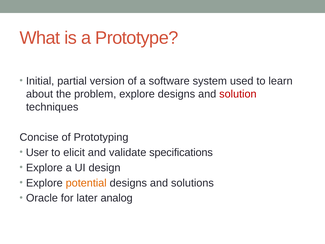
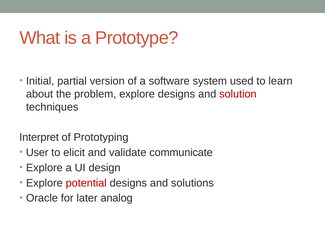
Concise: Concise -> Interpret
specifications: specifications -> communicate
potential colour: orange -> red
